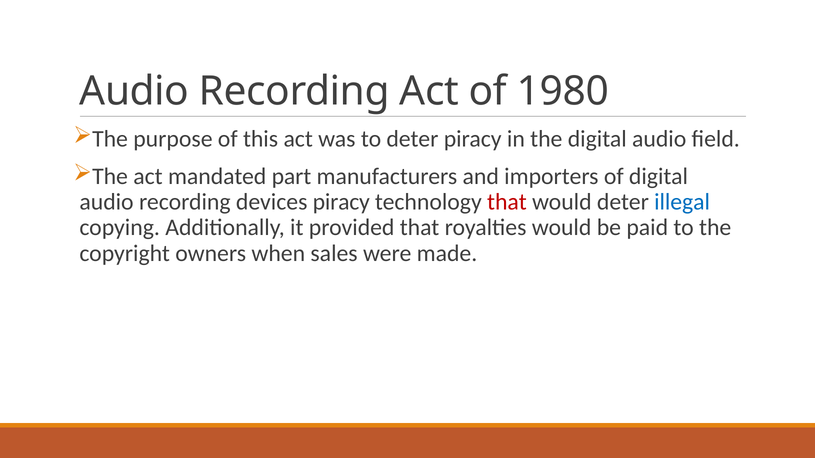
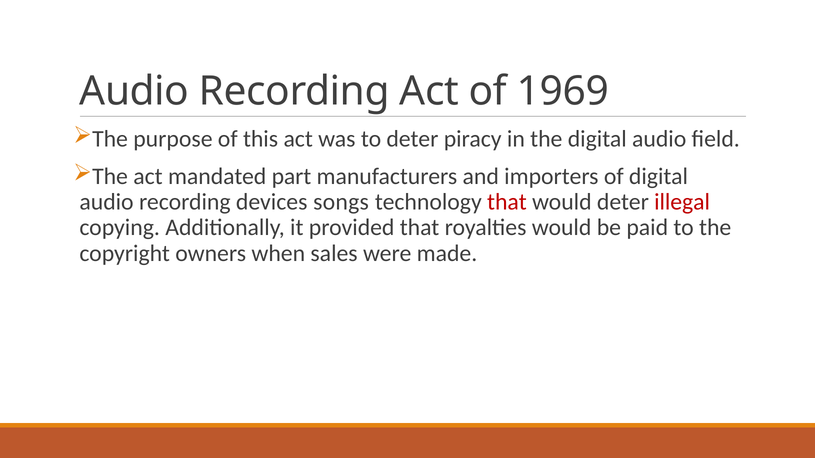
1980: 1980 -> 1969
devices piracy: piracy -> songs
illegal colour: blue -> red
